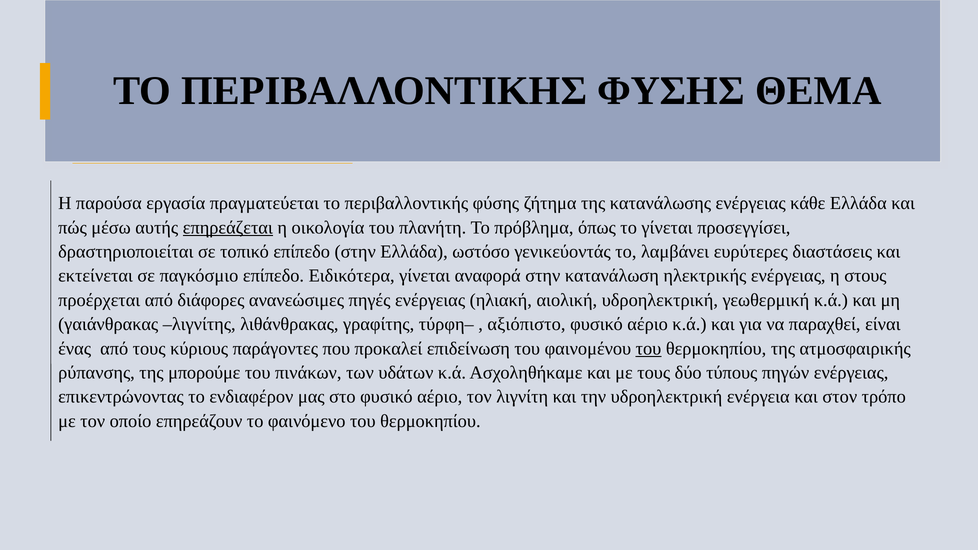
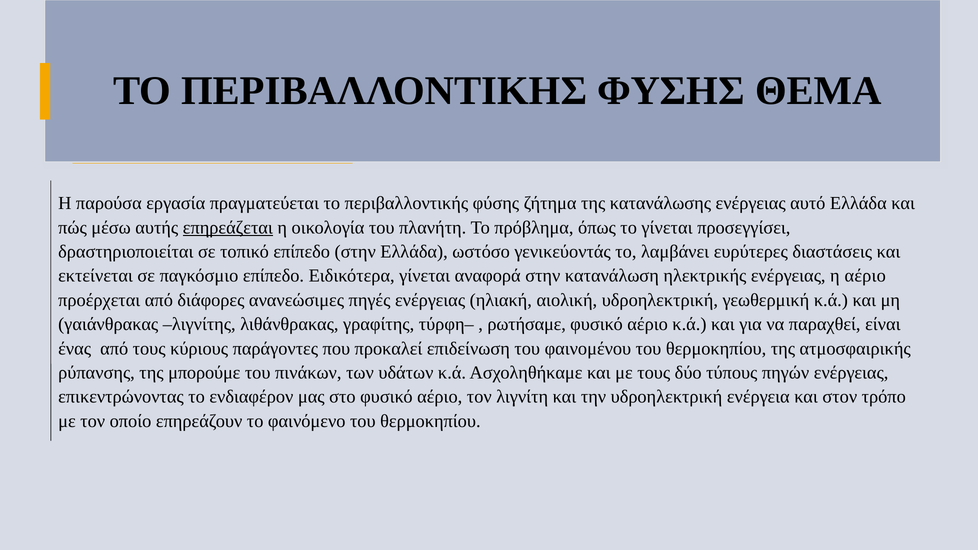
κάθε: κάθε -> αυτό
η στους: στους -> αέριο
αξιόπιστο: αξιόπιστο -> ρωτήσαμε
του at (649, 349) underline: present -> none
